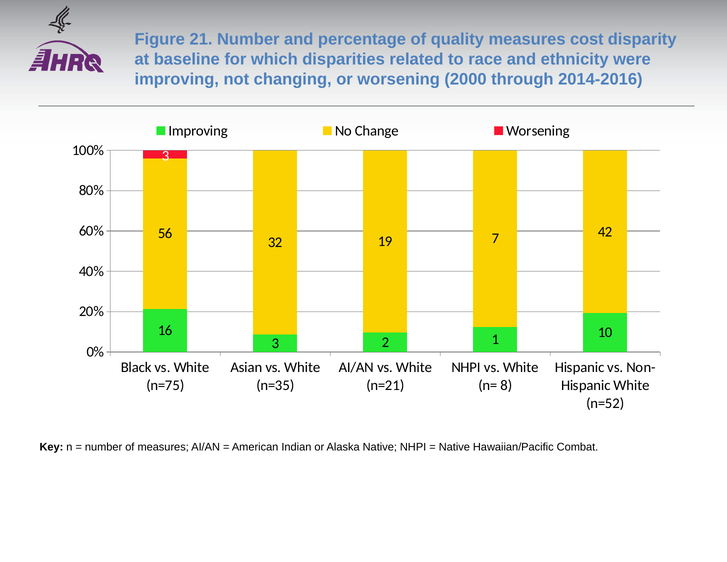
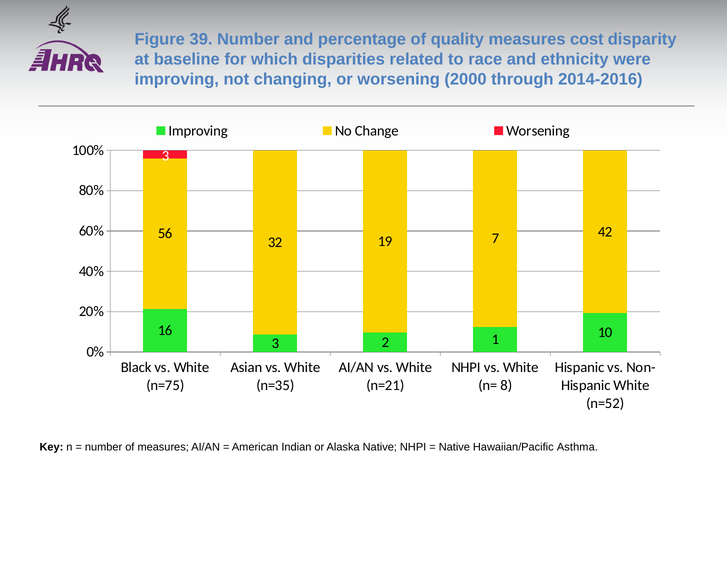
21: 21 -> 39
Combat: Combat -> Asthma
